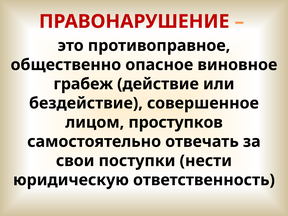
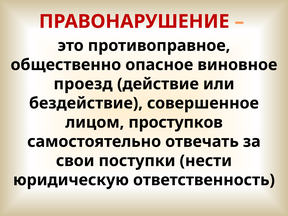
грабеж: грабеж -> проезд
